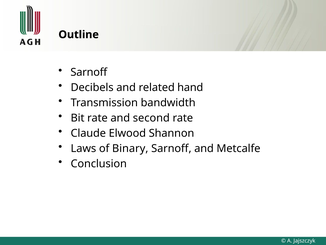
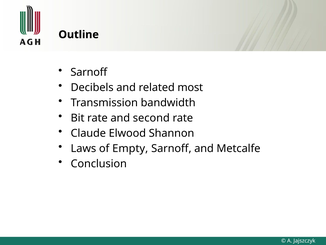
hand: hand -> most
Binary: Binary -> Empty
